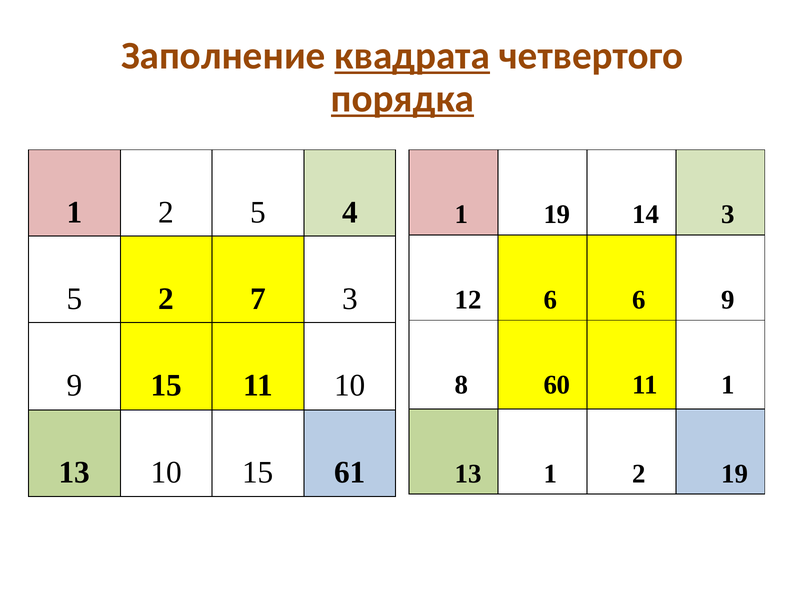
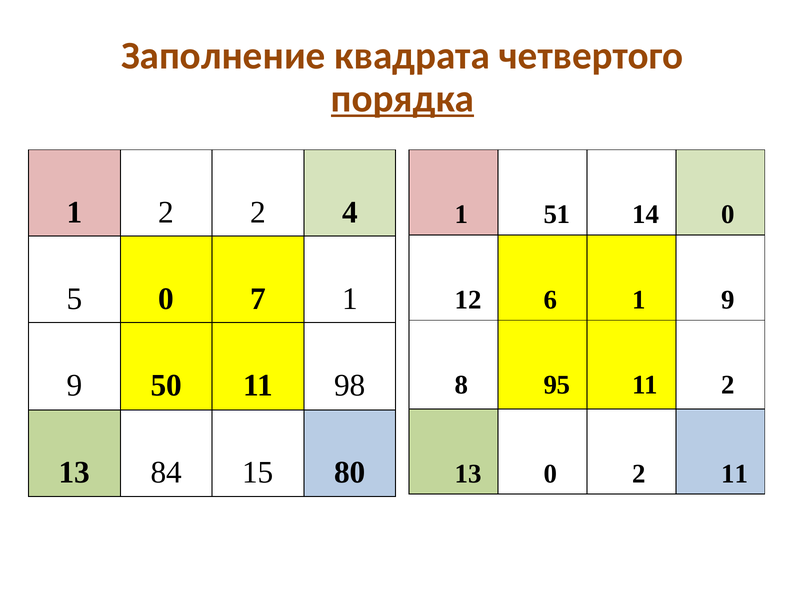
квадрата underline: present -> none
2 5: 5 -> 2
1 19: 19 -> 51
14 3: 3 -> 0
5 2: 2 -> 0
7 3: 3 -> 1
6 6: 6 -> 1
9 15: 15 -> 50
11 10: 10 -> 98
60: 60 -> 95
11 1: 1 -> 2
13 10: 10 -> 84
61: 61 -> 80
13 1: 1 -> 0
2 19: 19 -> 11
